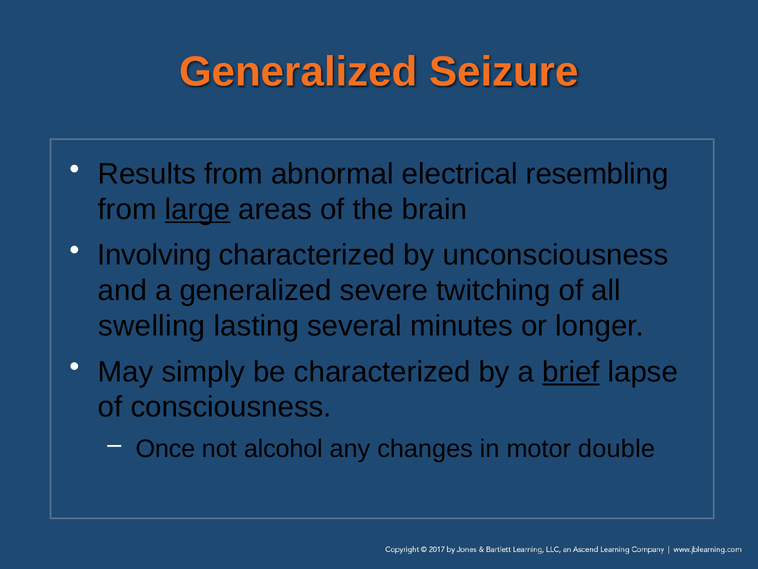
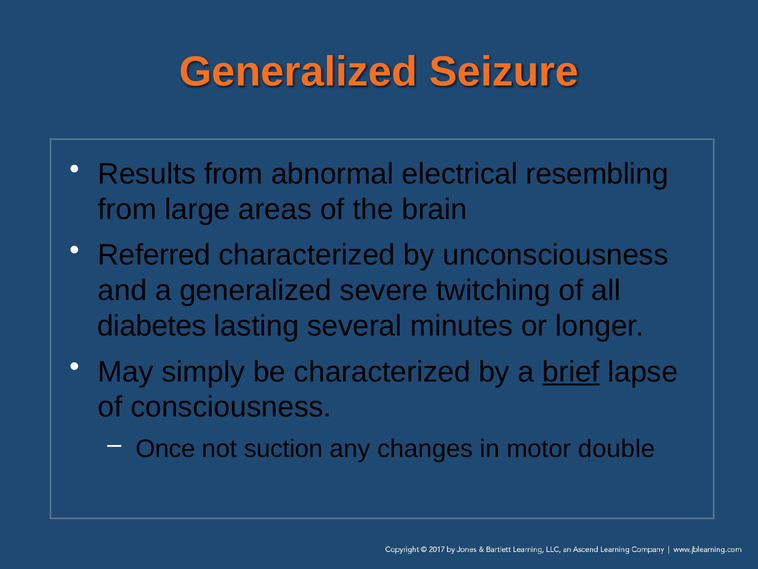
large underline: present -> none
Involving: Involving -> Referred
swelling: swelling -> diabetes
alcohol: alcohol -> suction
